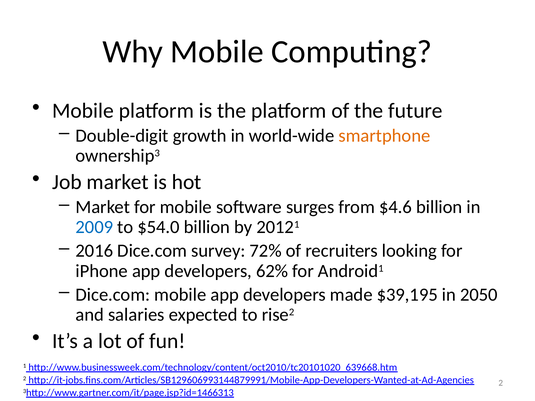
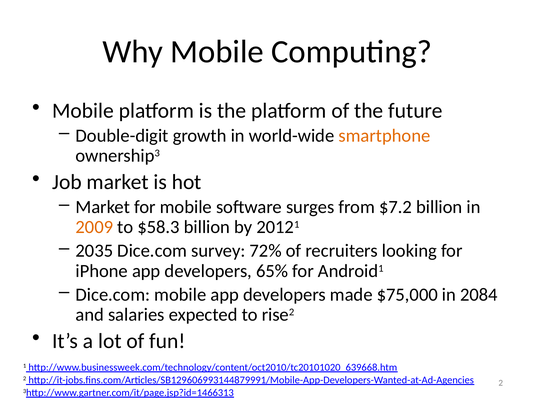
$4.6: $4.6 -> $7.2
2009 colour: blue -> orange
$54.0: $54.0 -> $58.3
2016: 2016 -> 2035
62%: 62% -> 65%
$39,195: $39,195 -> $75,000
2050: 2050 -> 2084
